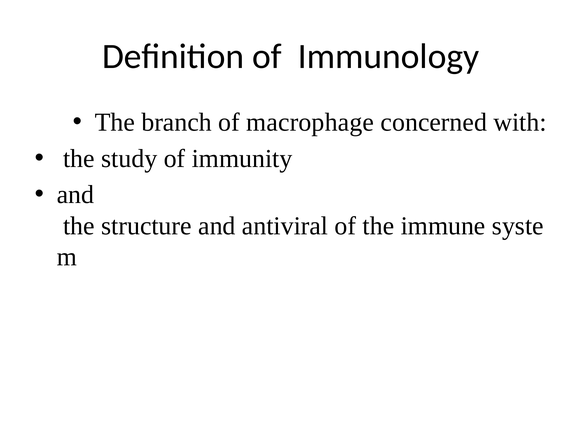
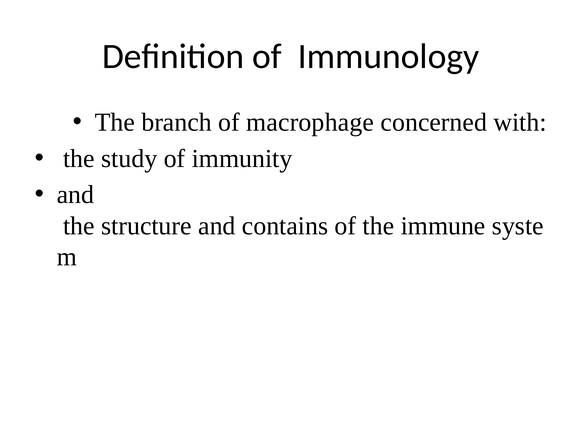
antiviral: antiviral -> contains
